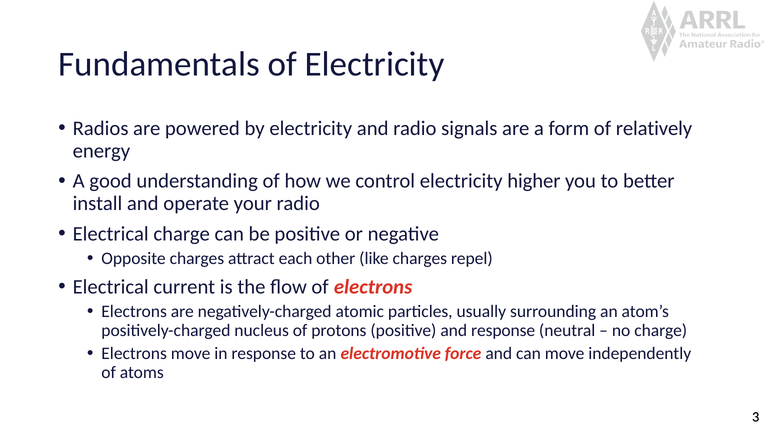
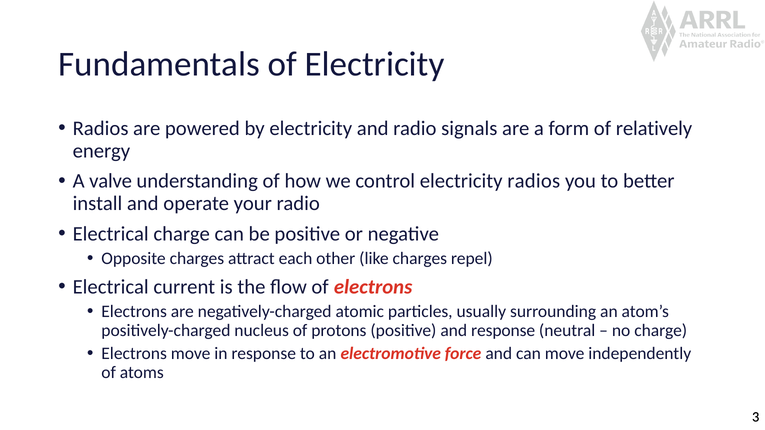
good: good -> valve
electricity higher: higher -> radios
